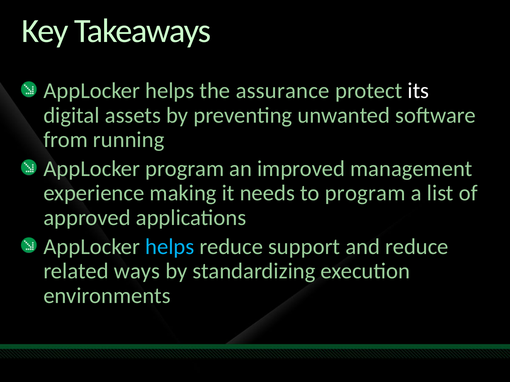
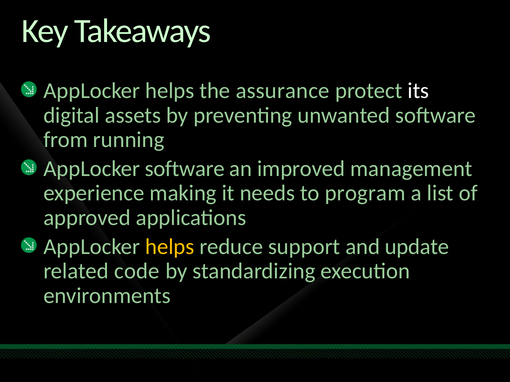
AppLocker program: program -> software
helps at (170, 247) colour: light blue -> yellow
and reduce: reduce -> update
ways: ways -> code
